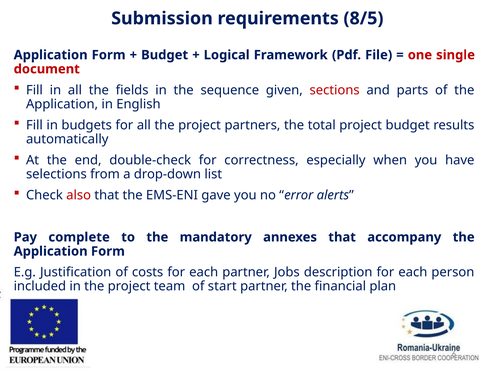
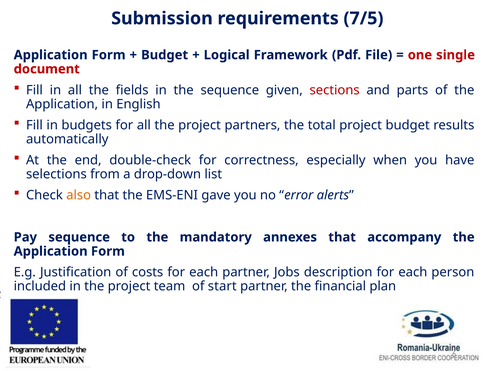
8/5: 8/5 -> 7/5
also colour: red -> orange
Pay complete: complete -> sequence
